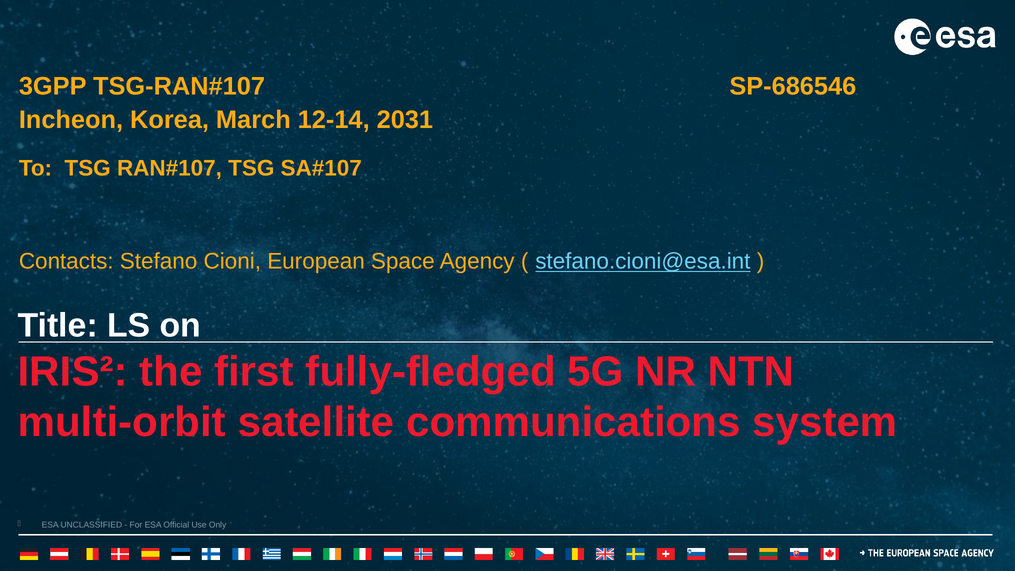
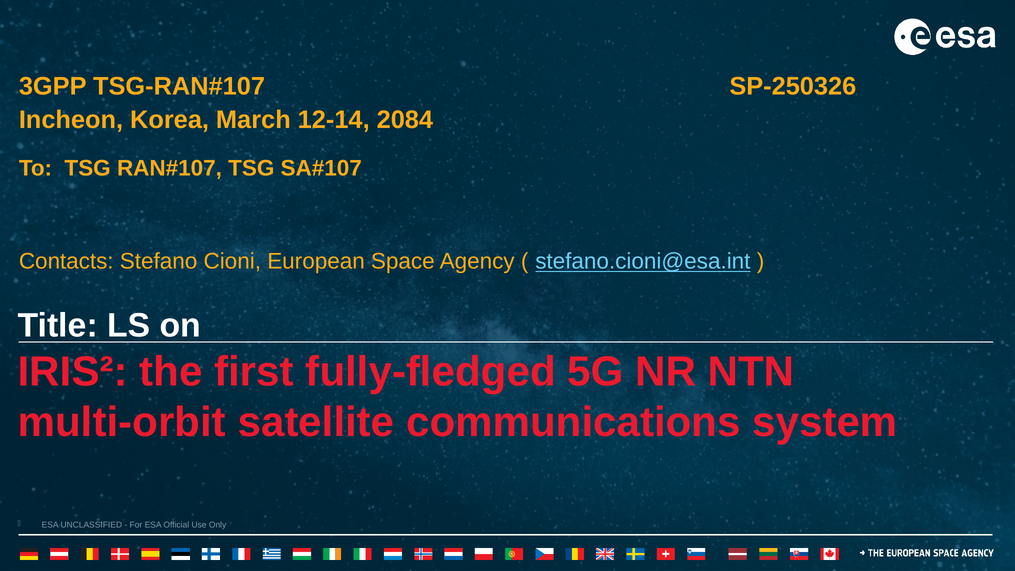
SP-686546: SP-686546 -> SP-250326
2031: 2031 -> 2084
